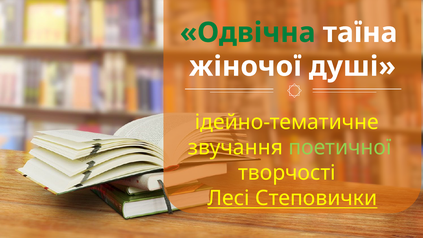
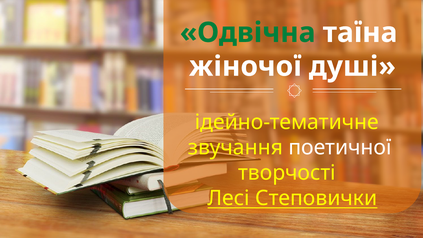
поетичної colour: light green -> white
